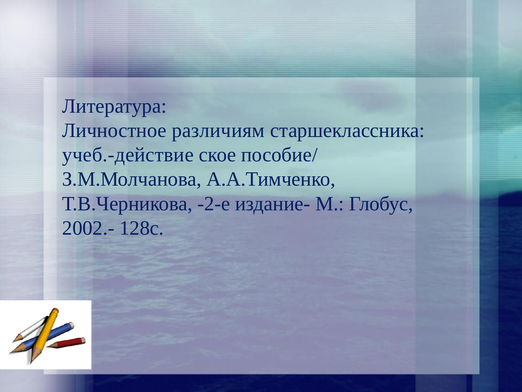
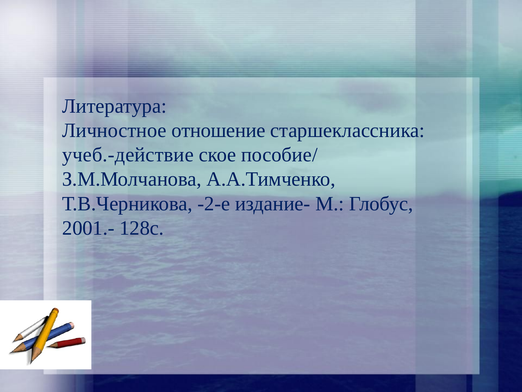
различиям: различиям -> отношение
2002.-: 2002.- -> 2001.-
